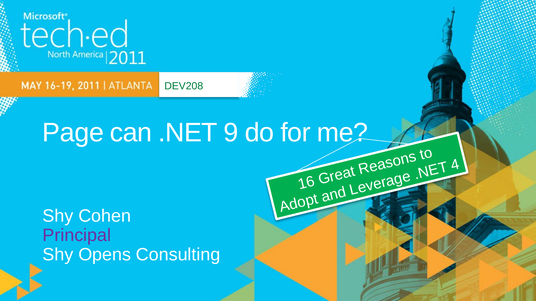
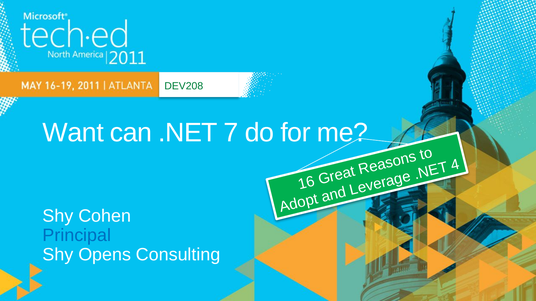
Page: Page -> Want
9: 9 -> 7
Principal colour: purple -> blue
